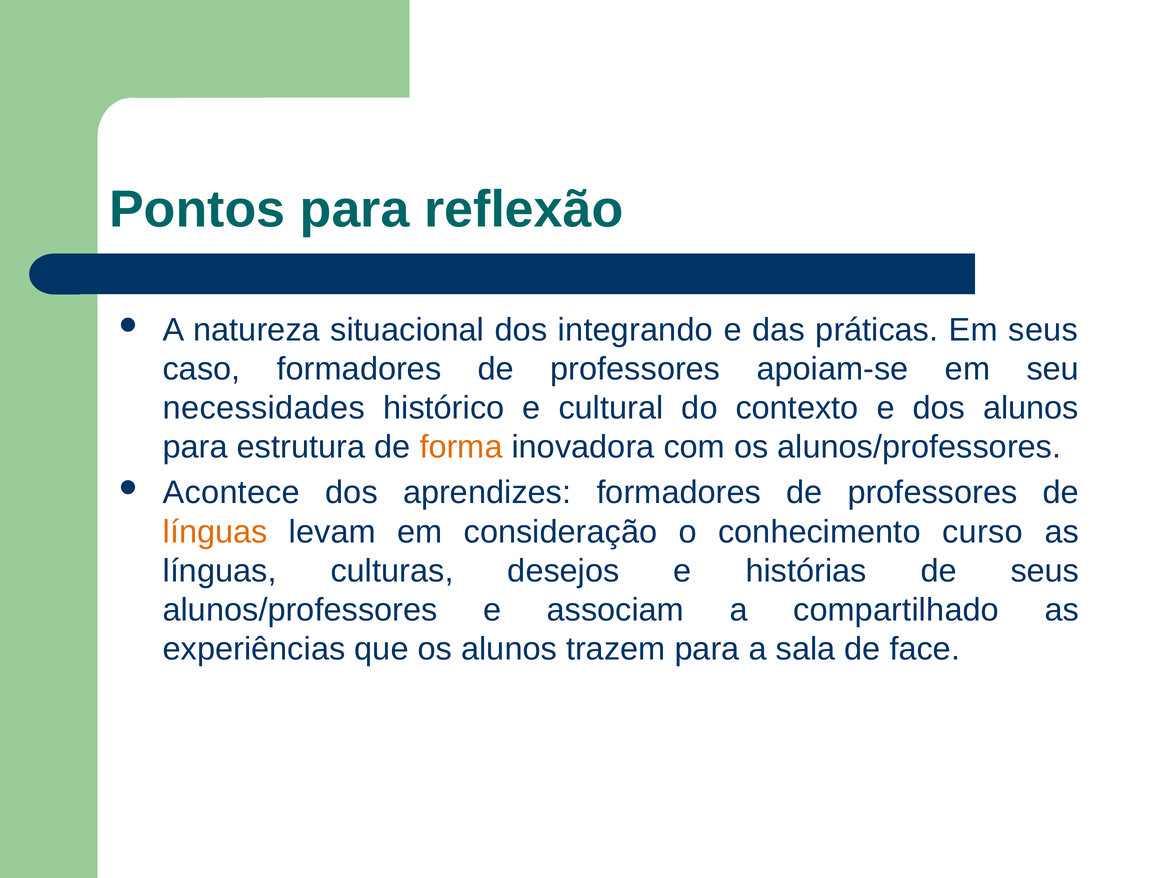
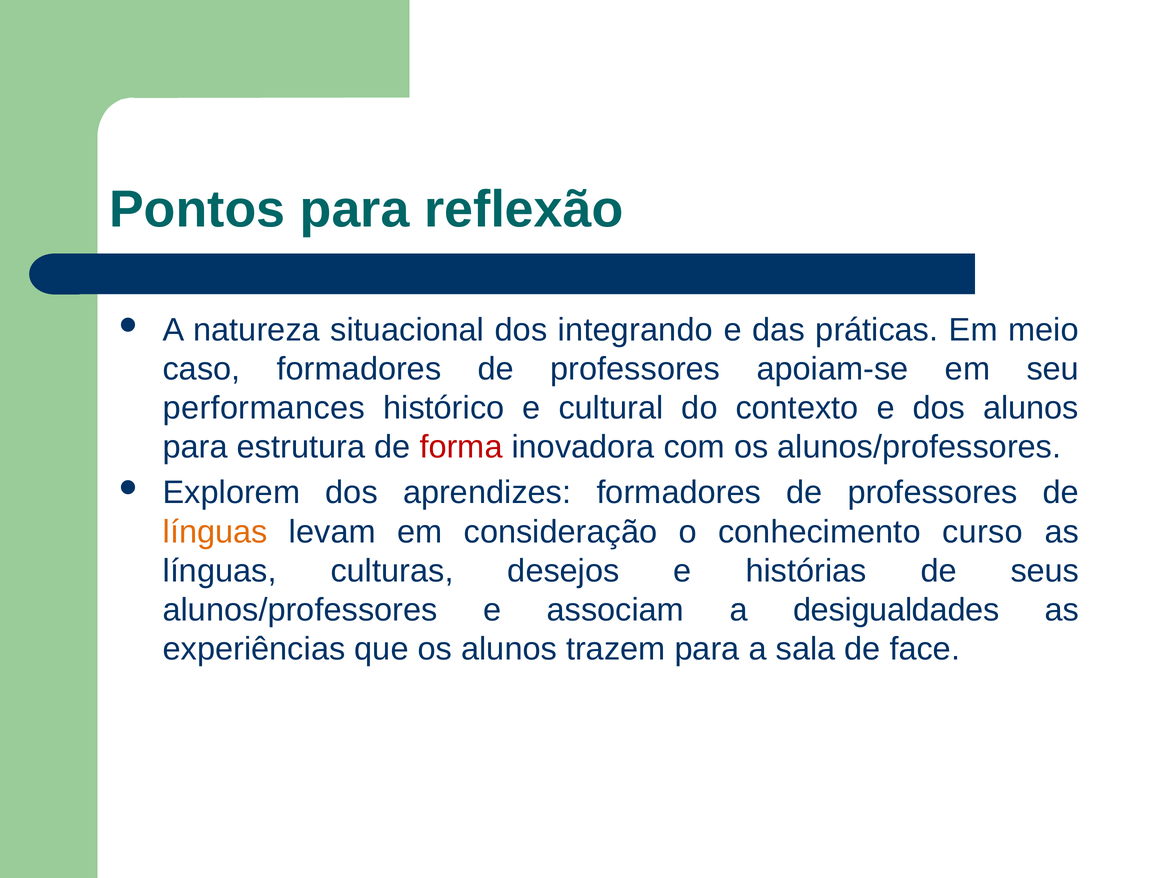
Em seus: seus -> meio
necessidades: necessidades -> performances
forma colour: orange -> red
Acontece: Acontece -> Explorem
compartilhado: compartilhado -> desigualdades
